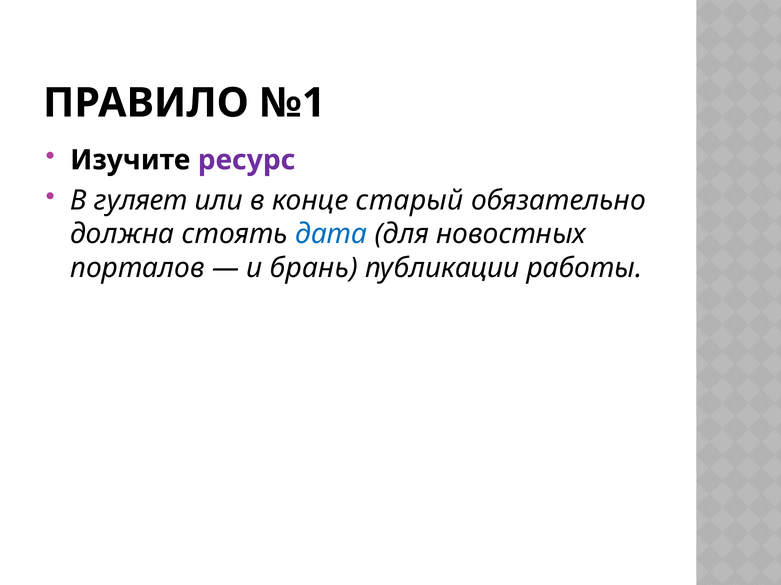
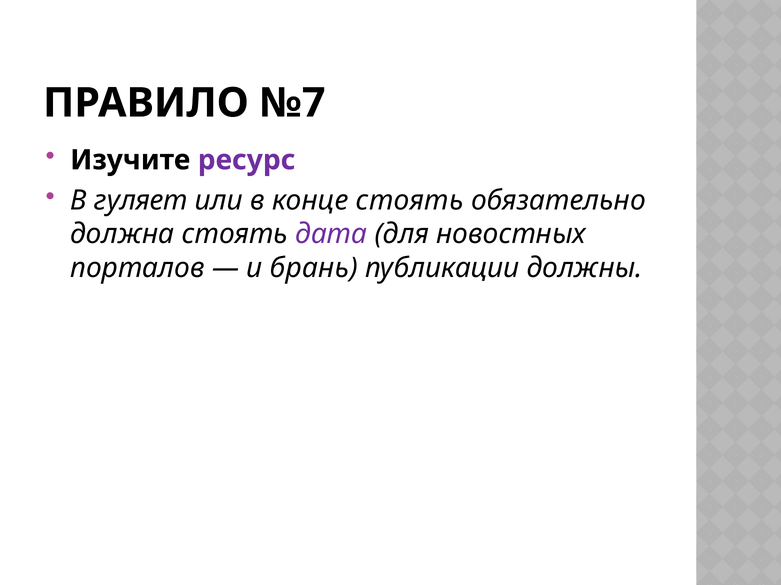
№1: №1 -> №7
конце старый: старый -> стоять
дата colour: blue -> purple
работы: работы -> должны
